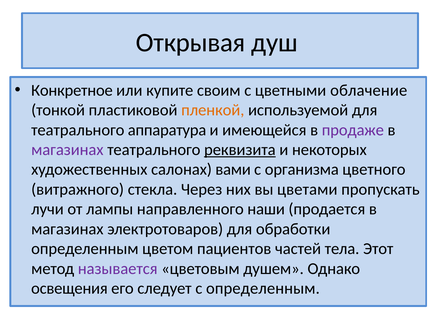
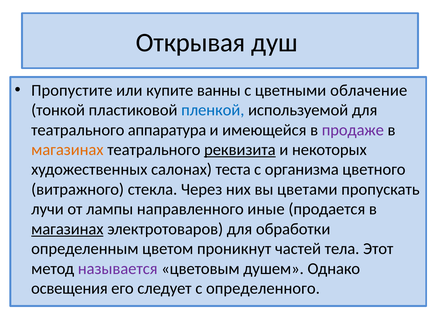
Конкретное: Конкретное -> Пропустите
своим: своим -> ванны
пленкой colour: orange -> blue
магазинах at (67, 150) colour: purple -> orange
вами: вами -> теста
наши: наши -> иные
магазинах at (67, 229) underline: none -> present
пациентов: пациентов -> проникнут
с определенным: определенным -> определенного
